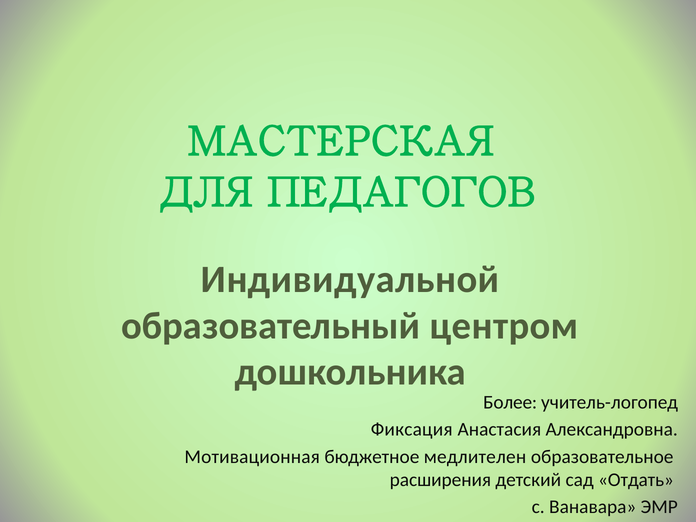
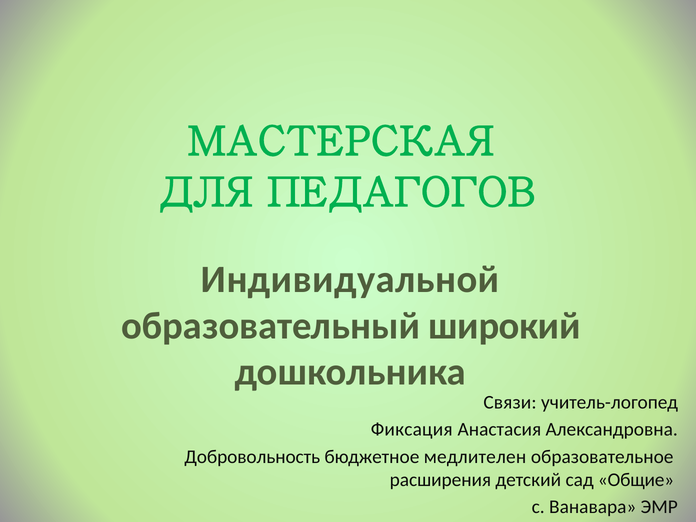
центром: центром -> широкий
Более: Более -> Связи
Мотивационная: Мотивационная -> Добровольность
Отдать: Отдать -> Общие
